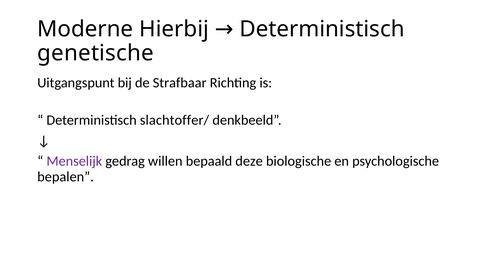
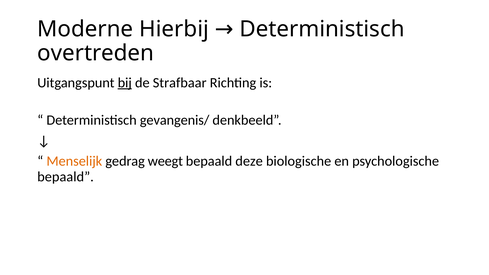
genetische: genetische -> overtreden
bij underline: none -> present
slachtoffer/: slachtoffer/ -> gevangenis/
Menselijk colour: purple -> orange
willen: willen -> weegt
bepalen at (66, 177): bepalen -> bepaald
